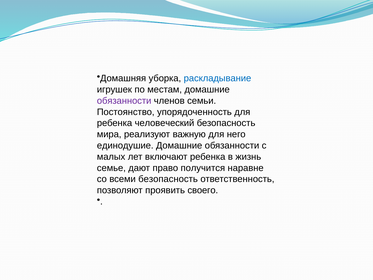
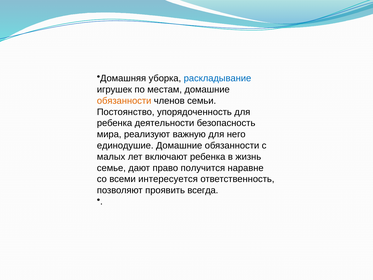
обязанности at (124, 101) colour: purple -> orange
человеческий: человеческий -> деятельности
всеми безопасность: безопасность -> интересуется
своего: своего -> всегда
